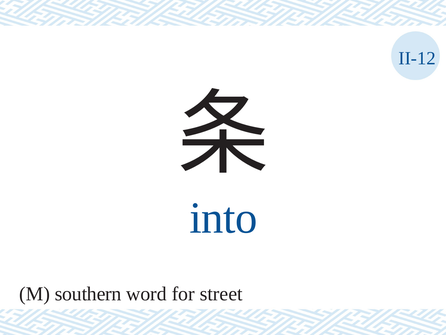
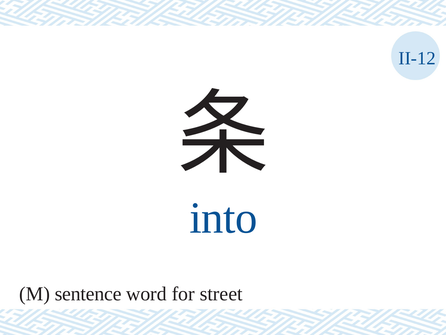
southern: southern -> sentence
